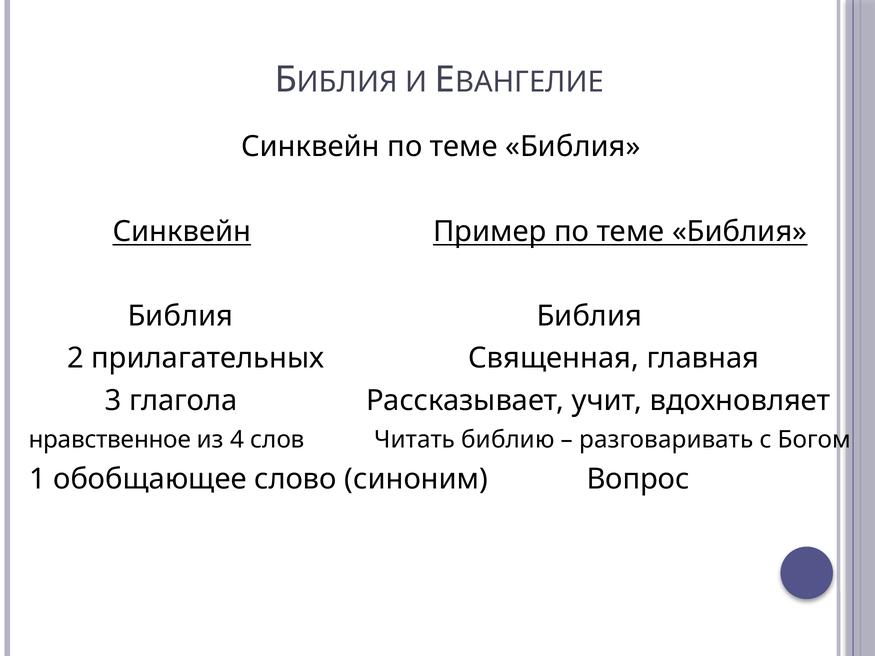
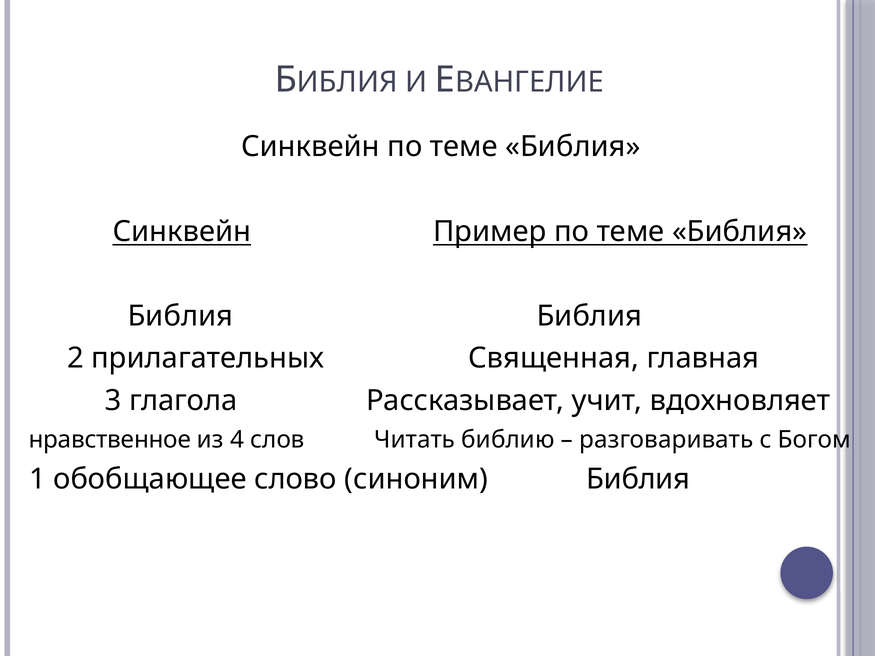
синоним Вопрос: Вопрос -> Библия
